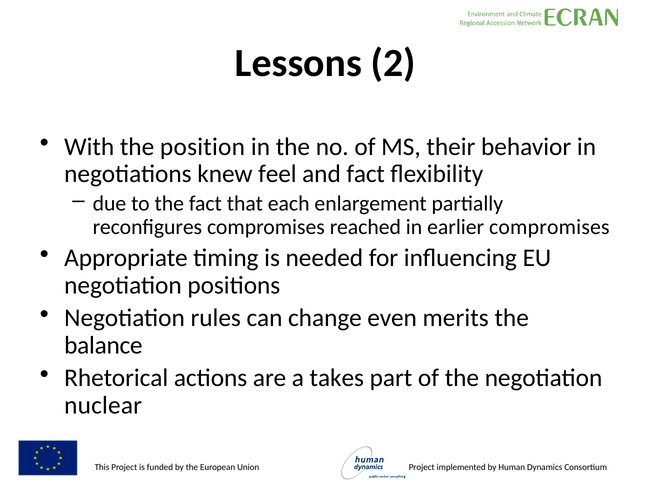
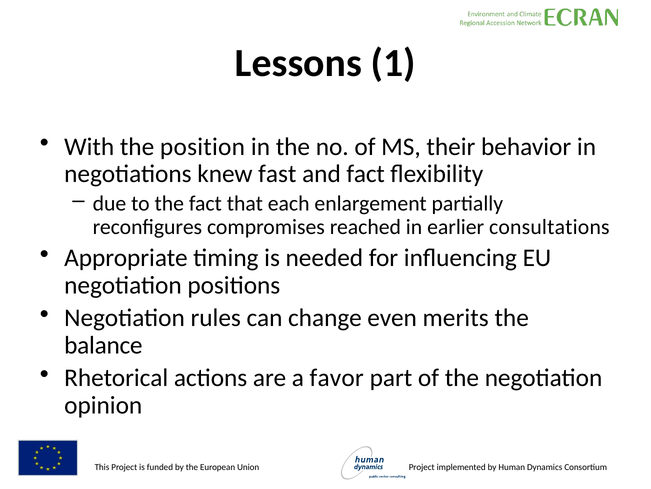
2: 2 -> 1
feel: feel -> fast
earlier compromises: compromises -> consultations
takes: takes -> favor
nuclear: nuclear -> opinion
